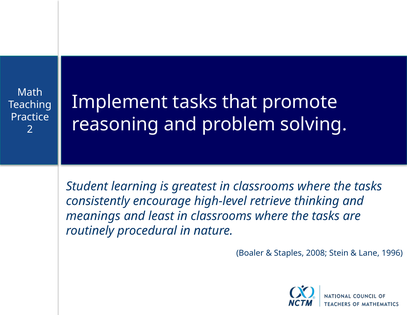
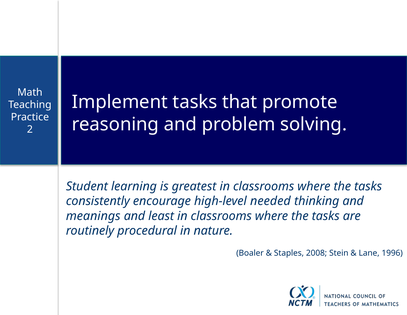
retrieve: retrieve -> needed
